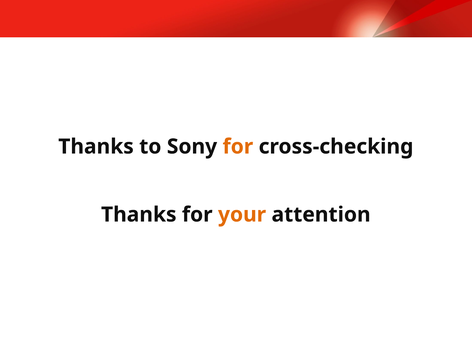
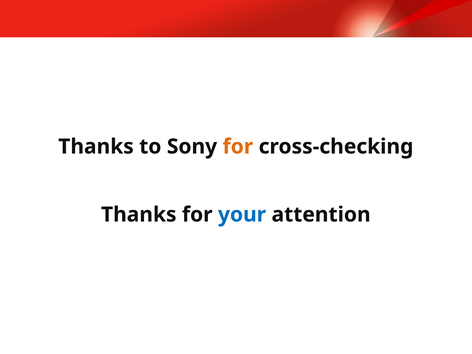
your colour: orange -> blue
